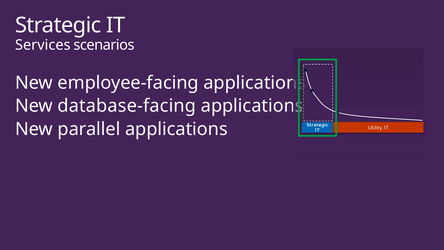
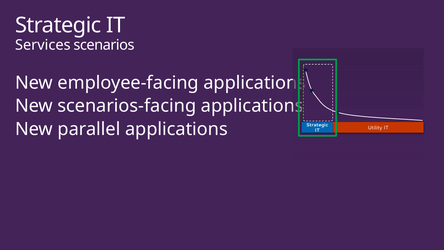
database-facing: database-facing -> scenarios-facing
